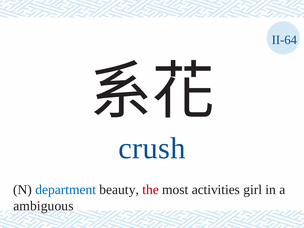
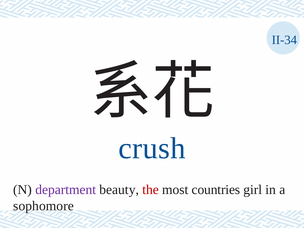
II-64: II-64 -> II-34
department colour: blue -> purple
activities: activities -> countries
ambiguous: ambiguous -> sophomore
